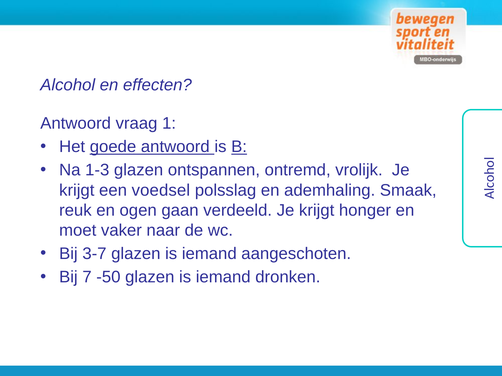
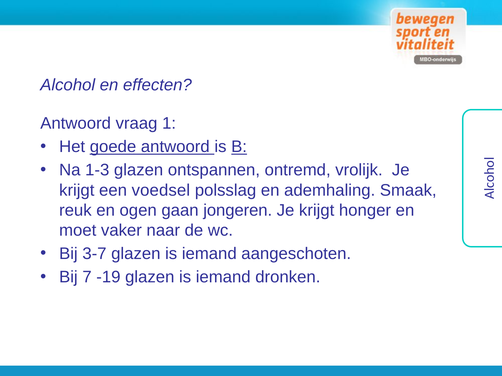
verdeeld: verdeeld -> jongeren
-50: -50 -> -19
